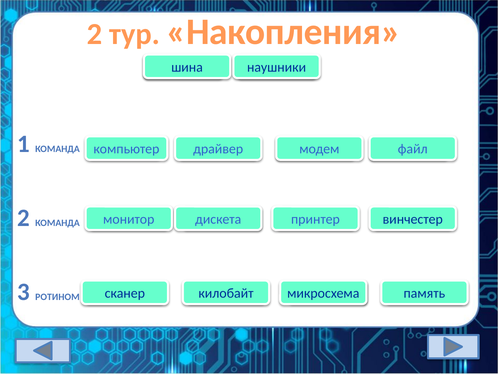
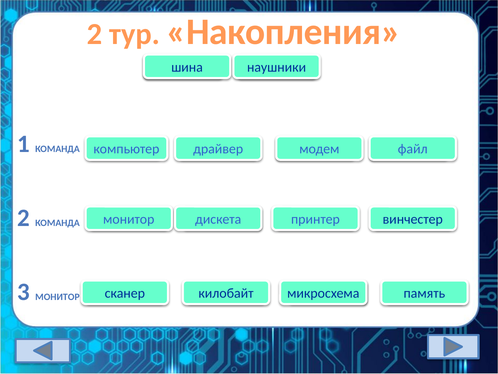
3 РОТИНОМ: РОТИНОМ -> МОНИТОР
